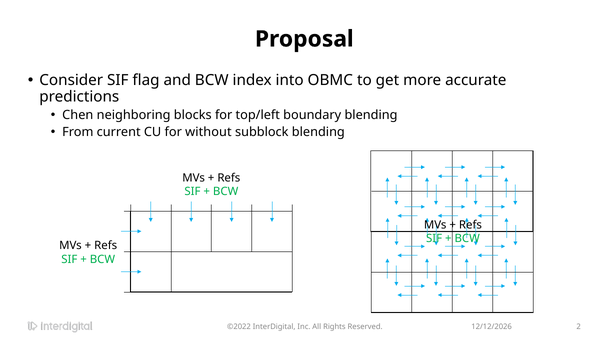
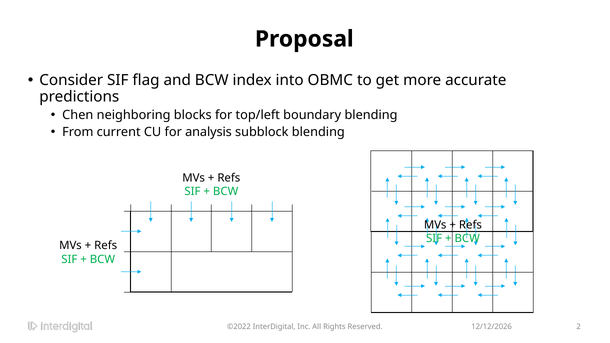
without: without -> analysis
